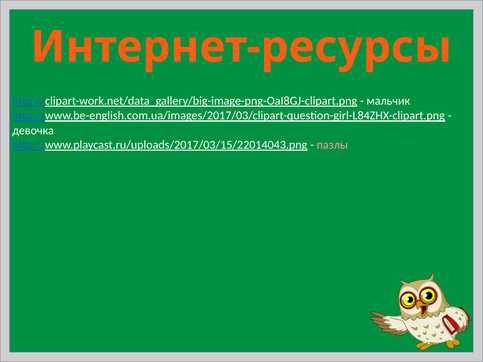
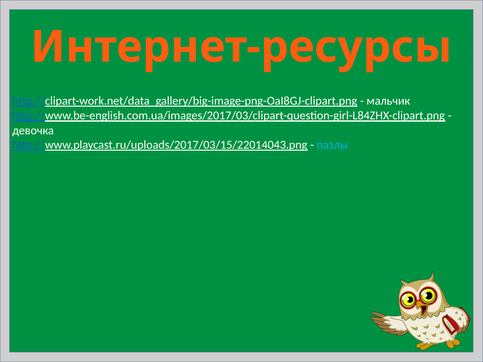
пазлы colour: pink -> light blue
